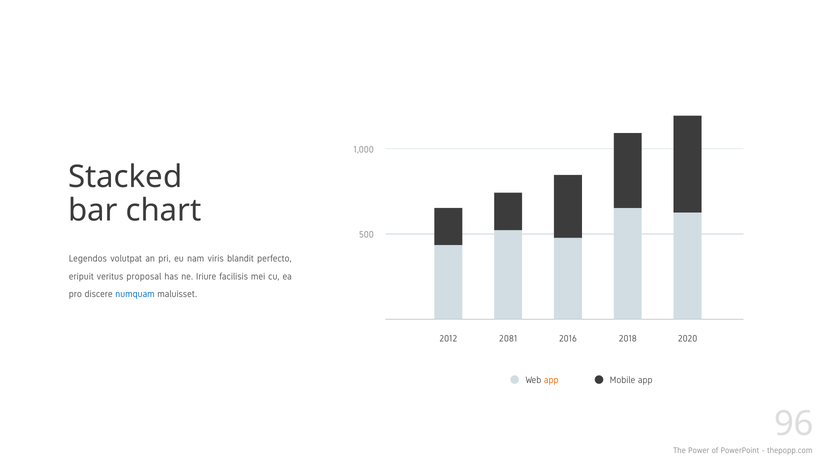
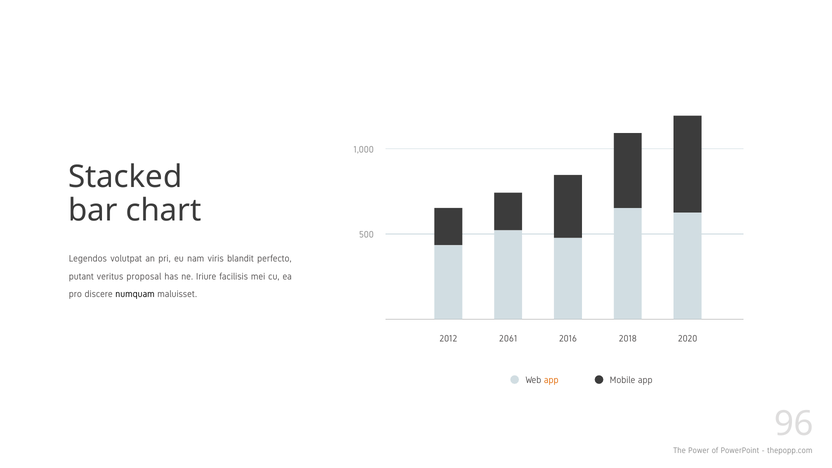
eripuit: eripuit -> putant
numquam colour: blue -> black
2081: 2081 -> 2061
